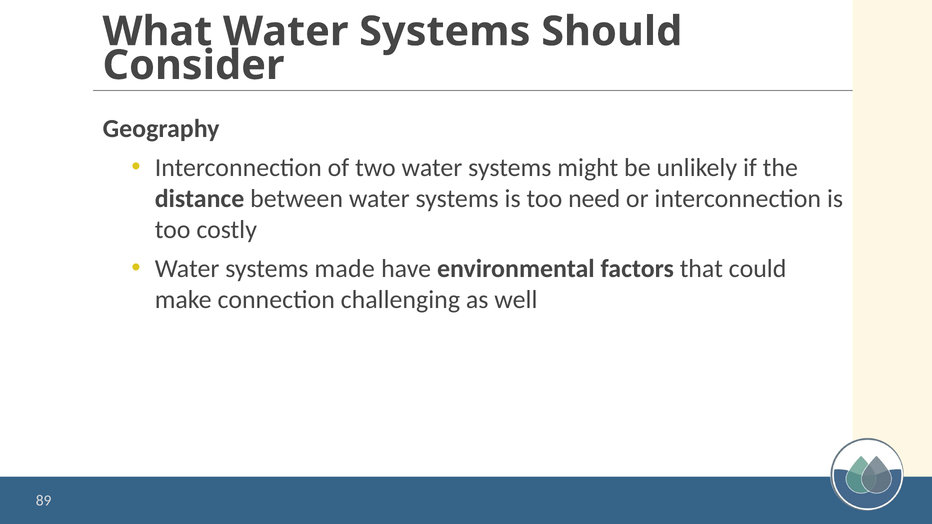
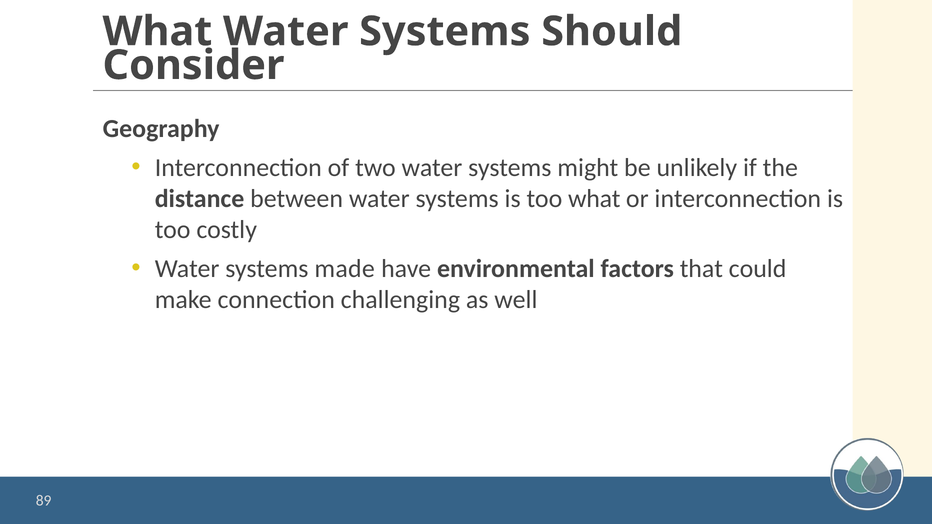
too need: need -> what
